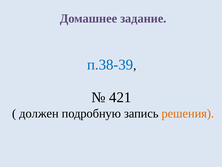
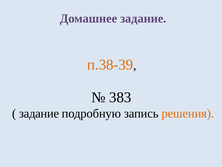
п.38-39 colour: blue -> orange
421: 421 -> 383
должен at (39, 113): должен -> задание
